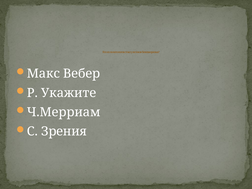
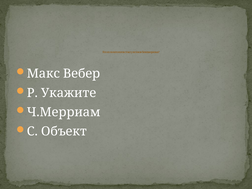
Зрения: Зрения -> Объект
